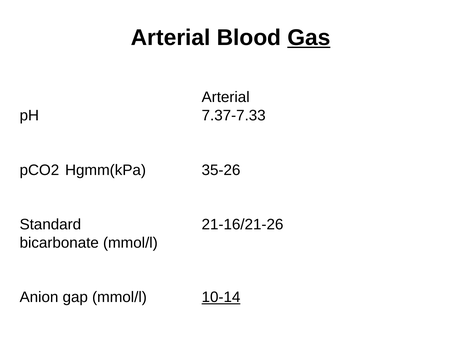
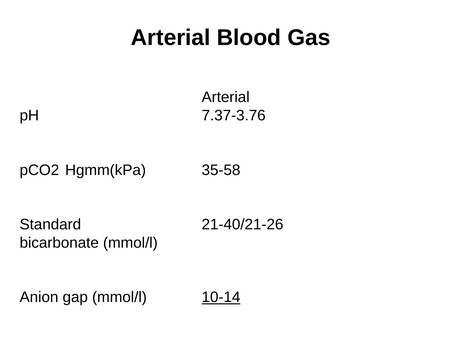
Gas underline: present -> none
7.37-7.33: 7.37-7.33 -> 7.37-3.76
35-26: 35-26 -> 35-58
21-16/21-26: 21-16/21-26 -> 21-40/21-26
